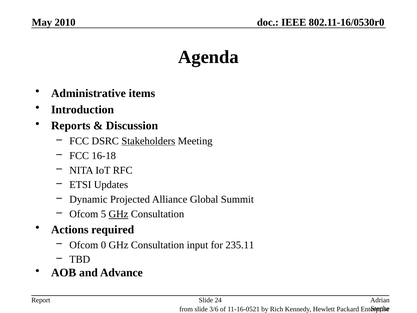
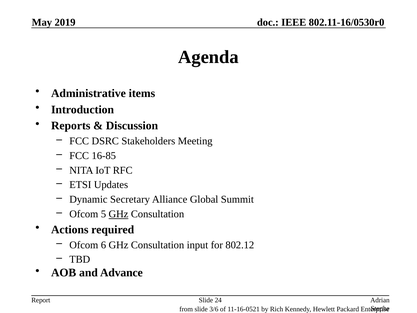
2010: 2010 -> 2019
Stakeholders underline: present -> none
16-18: 16-18 -> 16-85
Projected: Projected -> Secretary
0: 0 -> 6
235.11: 235.11 -> 802.12
